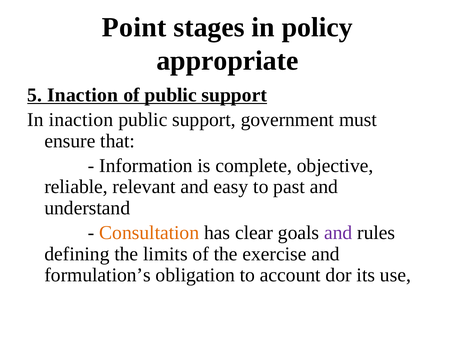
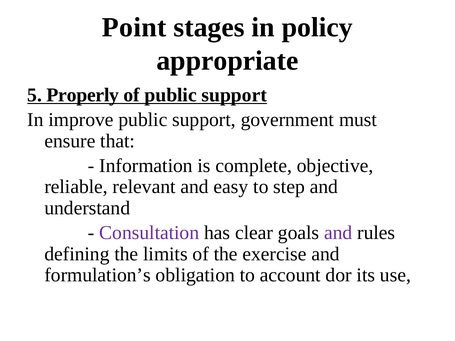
5 Inaction: Inaction -> Properly
In inaction: inaction -> improve
past: past -> step
Consultation colour: orange -> purple
